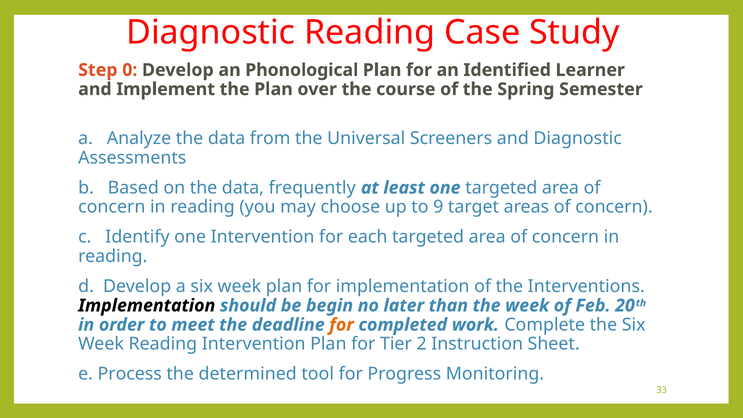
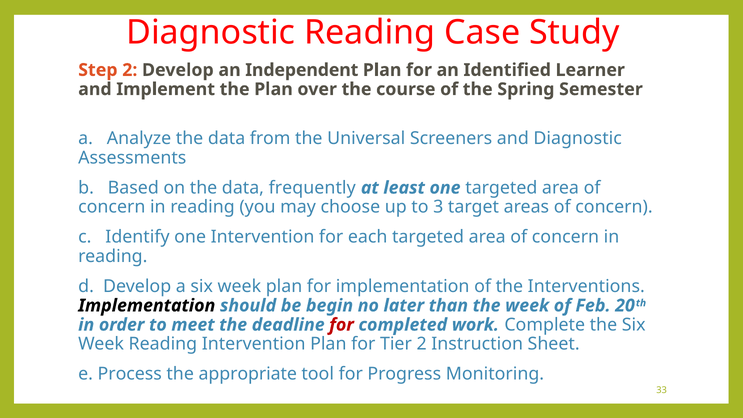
Step 0: 0 -> 2
Phonological: Phonological -> Independent
9: 9 -> 3
for at (342, 325) colour: orange -> red
determined: determined -> appropriate
